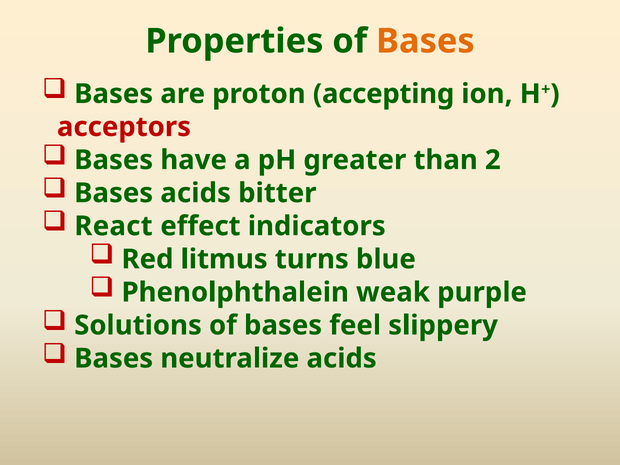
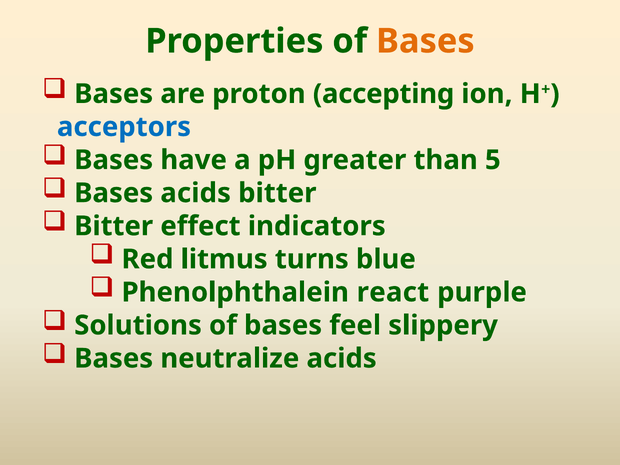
acceptors colour: red -> blue
2: 2 -> 5
React at (113, 226): React -> Bitter
weak: weak -> react
